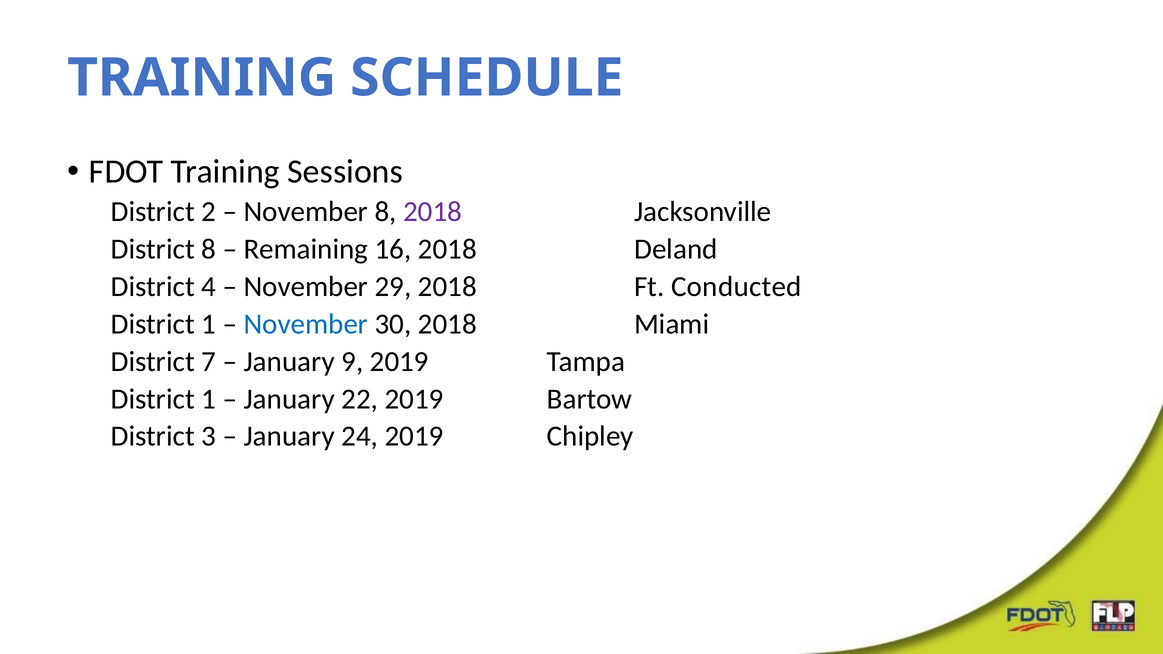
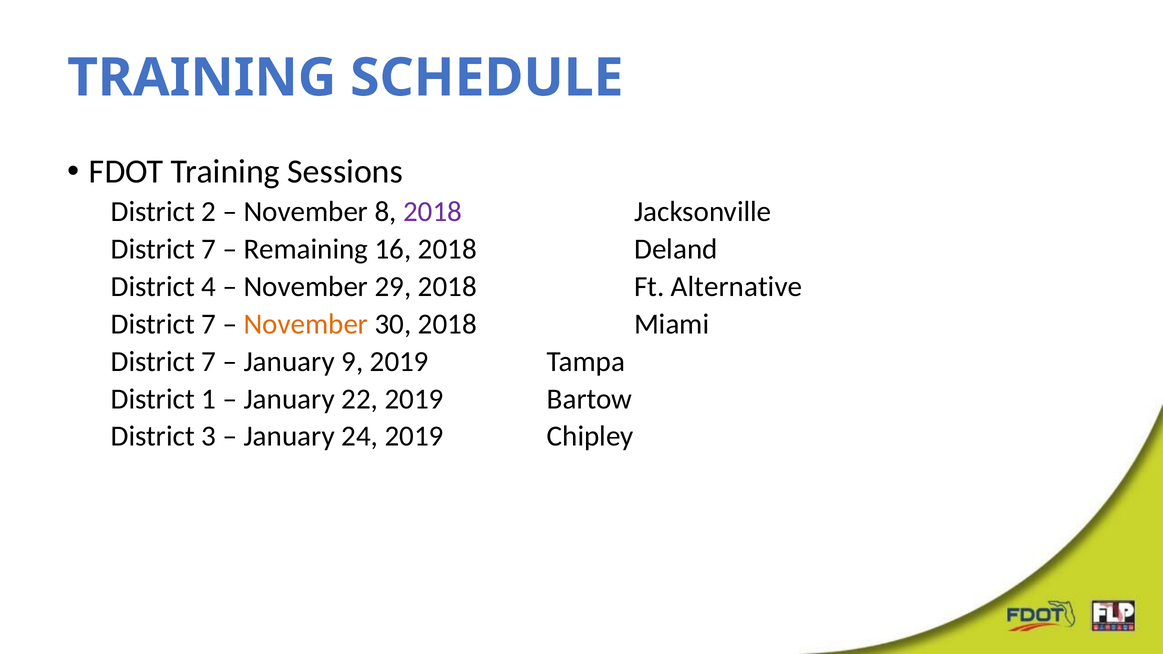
8 at (209, 249): 8 -> 7
Conducted: Conducted -> Alternative
1 at (209, 324): 1 -> 7
November at (306, 324) colour: blue -> orange
